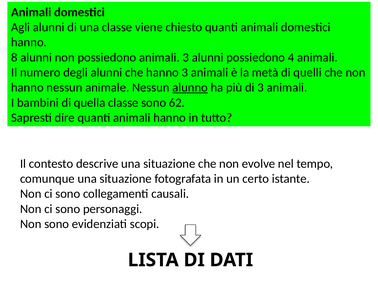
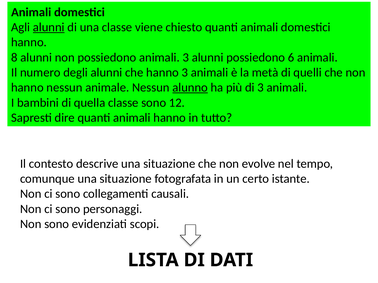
alunni at (49, 27) underline: none -> present
4: 4 -> 6
62: 62 -> 12
